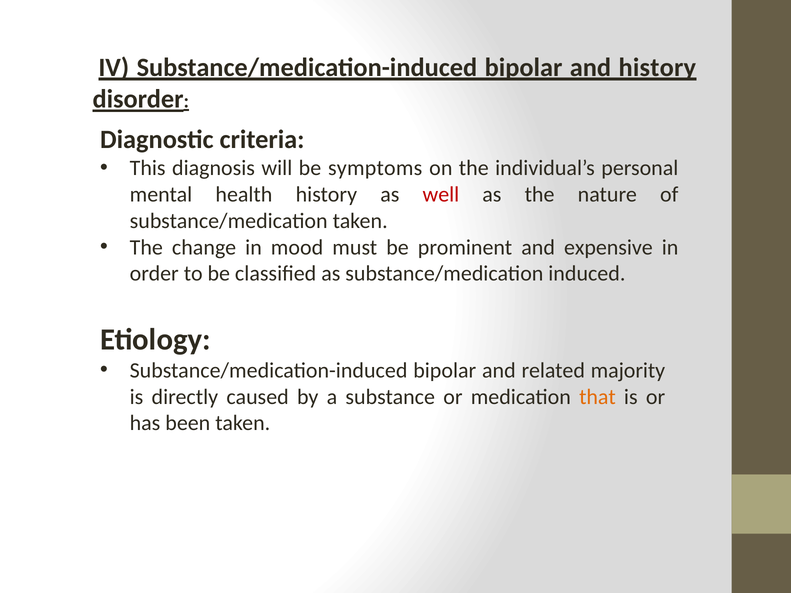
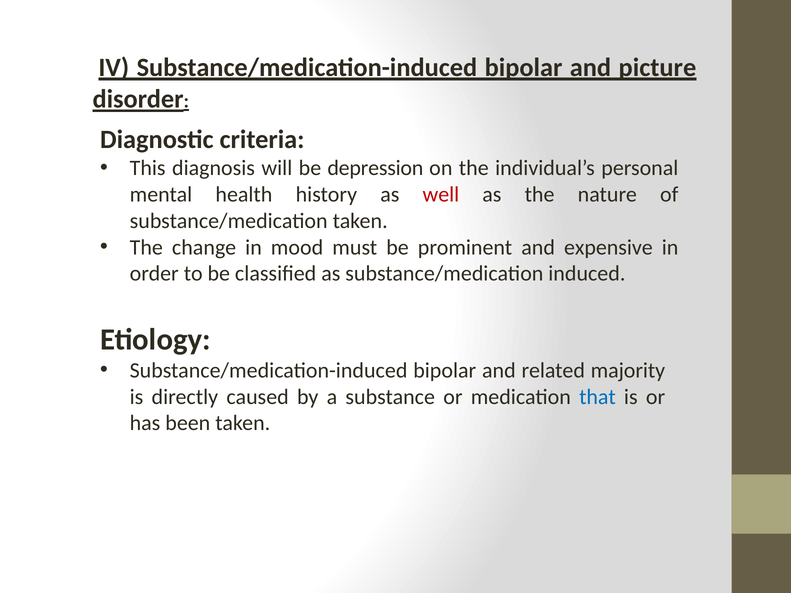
and history: history -> picture
symptoms: symptoms -> depression
that colour: orange -> blue
